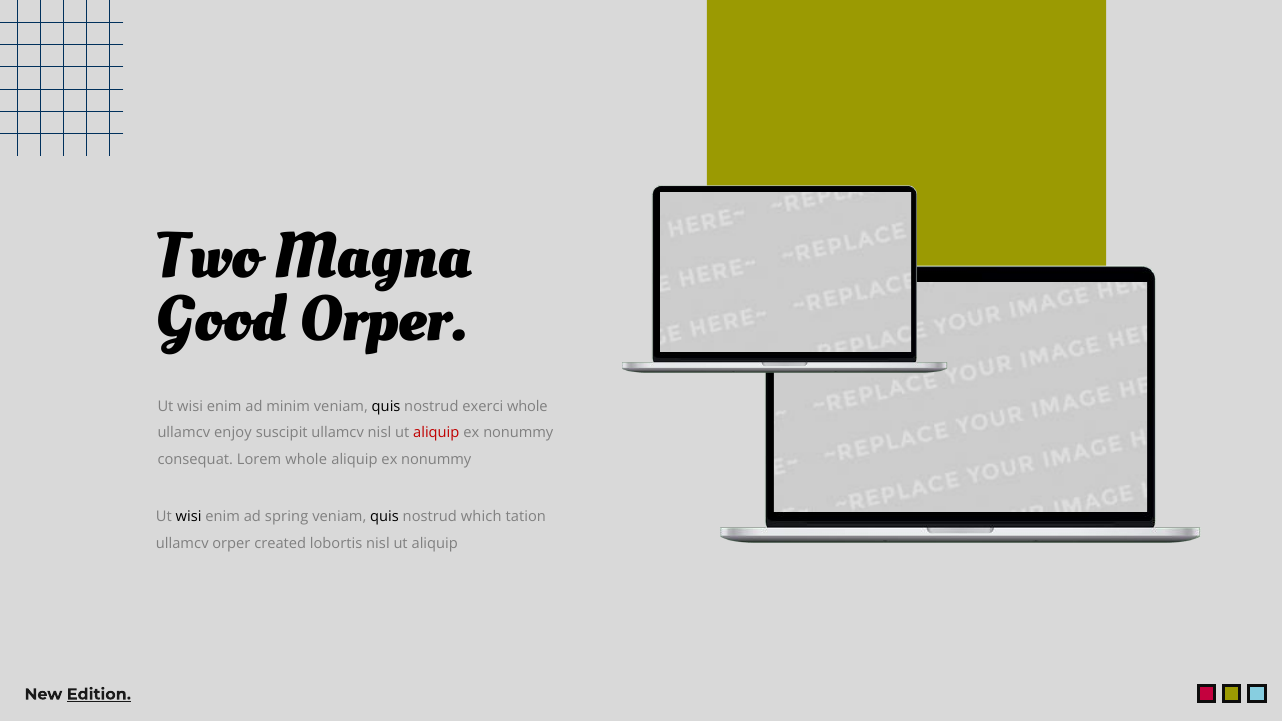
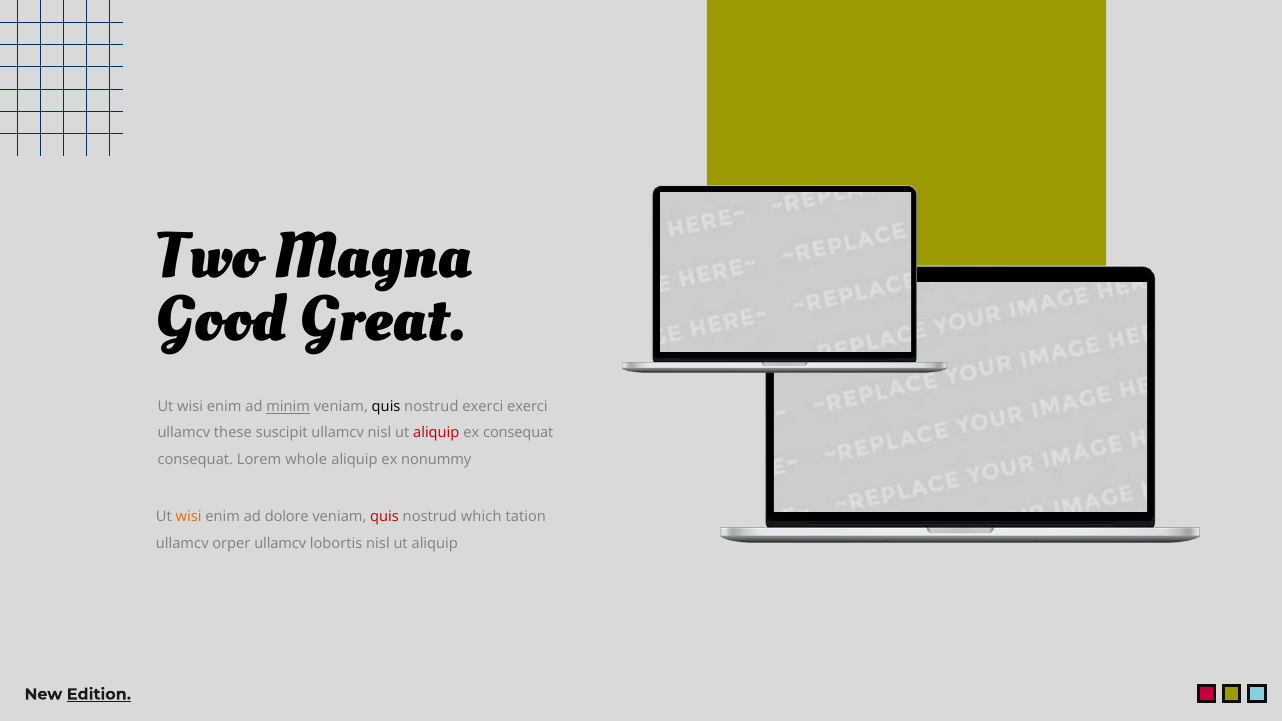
Good Orper: Orper -> Great
minim underline: none -> present
exerci whole: whole -> exerci
enjoy: enjoy -> these
nonummy at (518, 433): nonummy -> consequat
wisi at (189, 517) colour: black -> orange
spring: spring -> dolore
quis at (385, 517) colour: black -> red
orper created: created -> ullamcv
